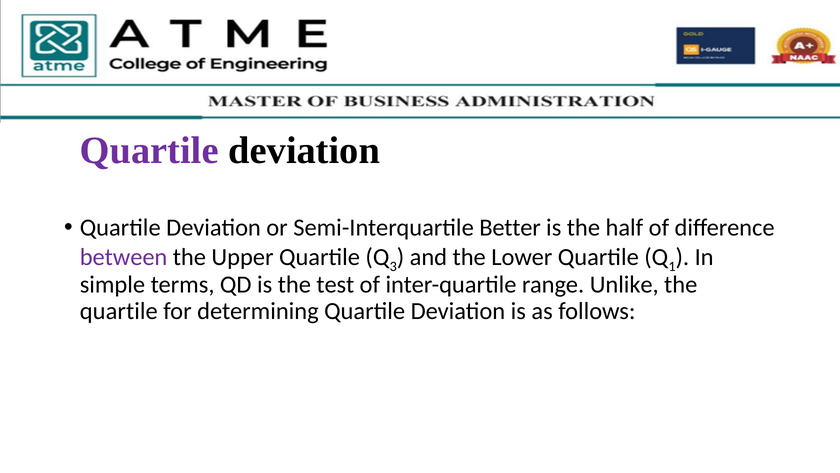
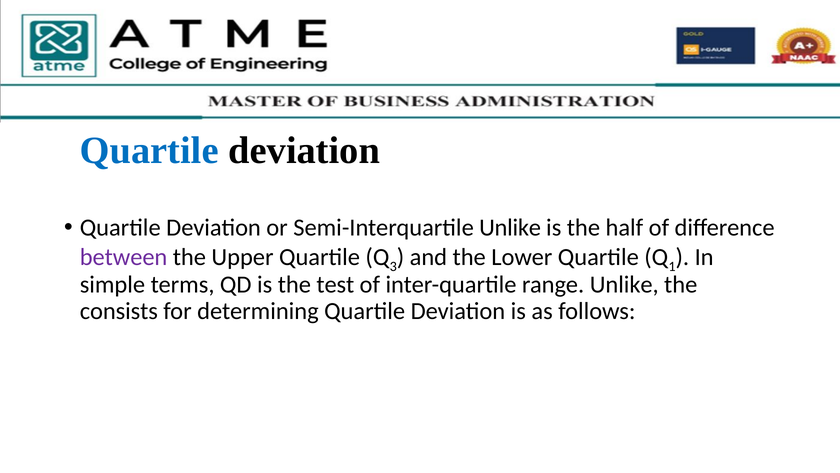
Quartile at (149, 150) colour: purple -> blue
Semi-Interquartile Better: Better -> Unlike
quartile at (119, 311): quartile -> consists
